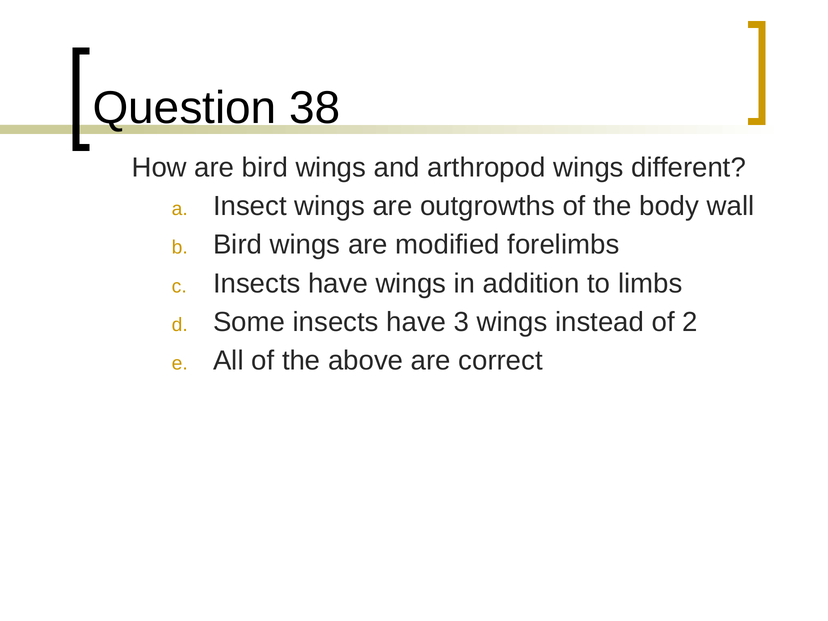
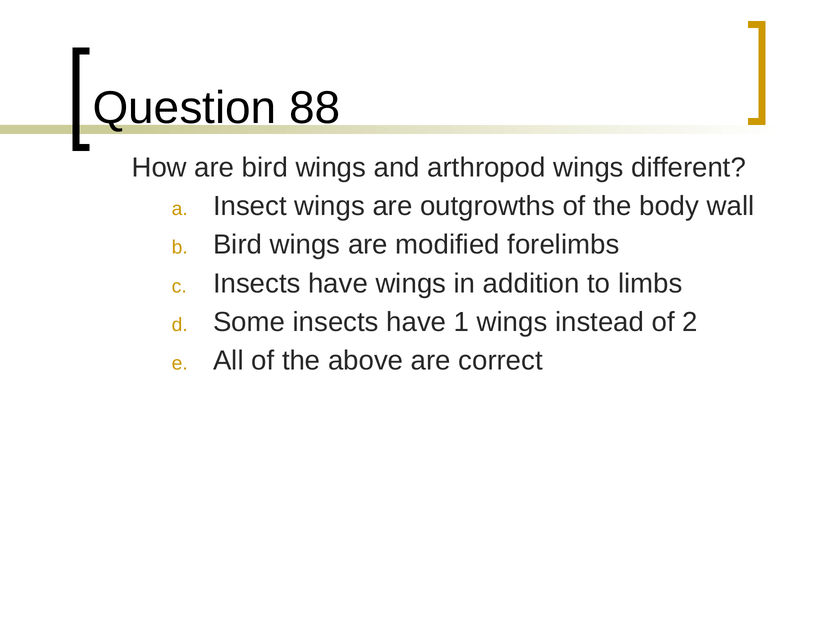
38: 38 -> 88
3: 3 -> 1
